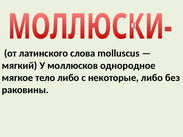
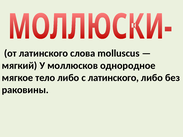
с некоторые: некоторые -> латинского
